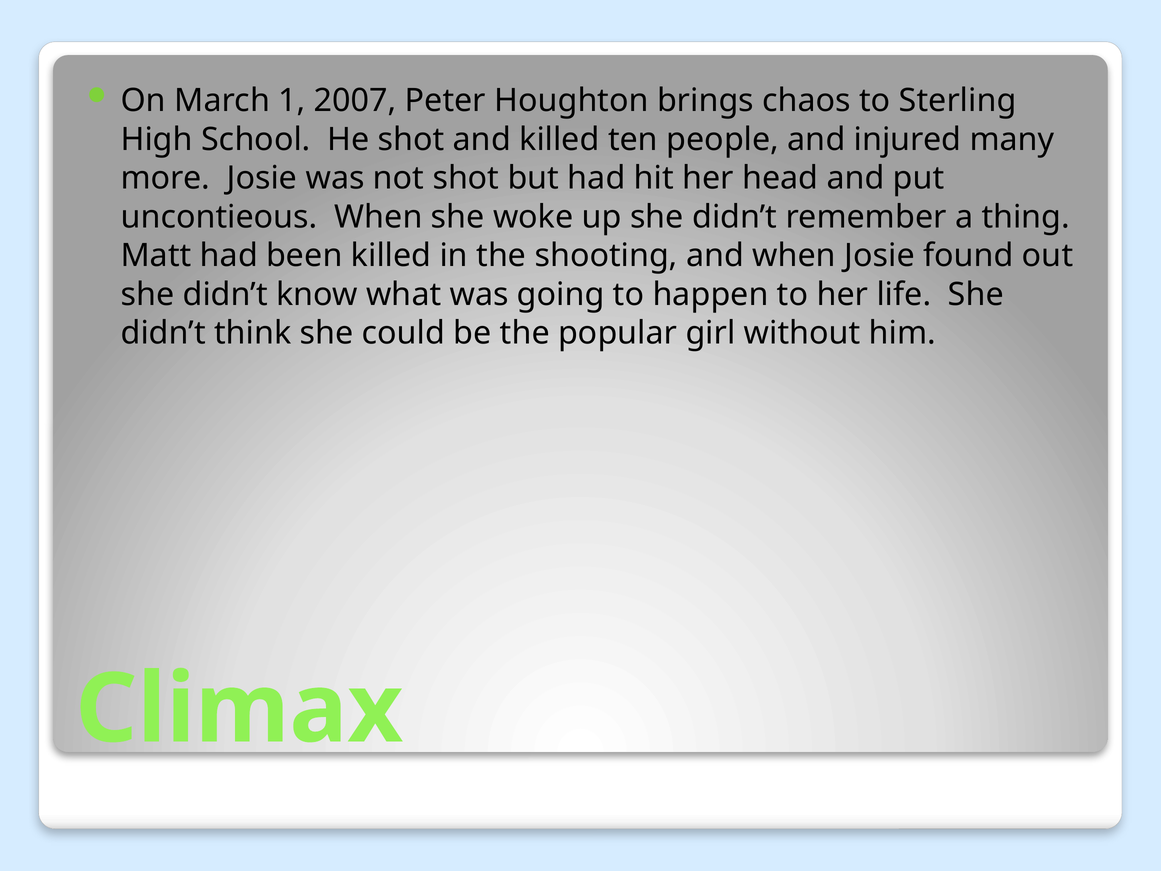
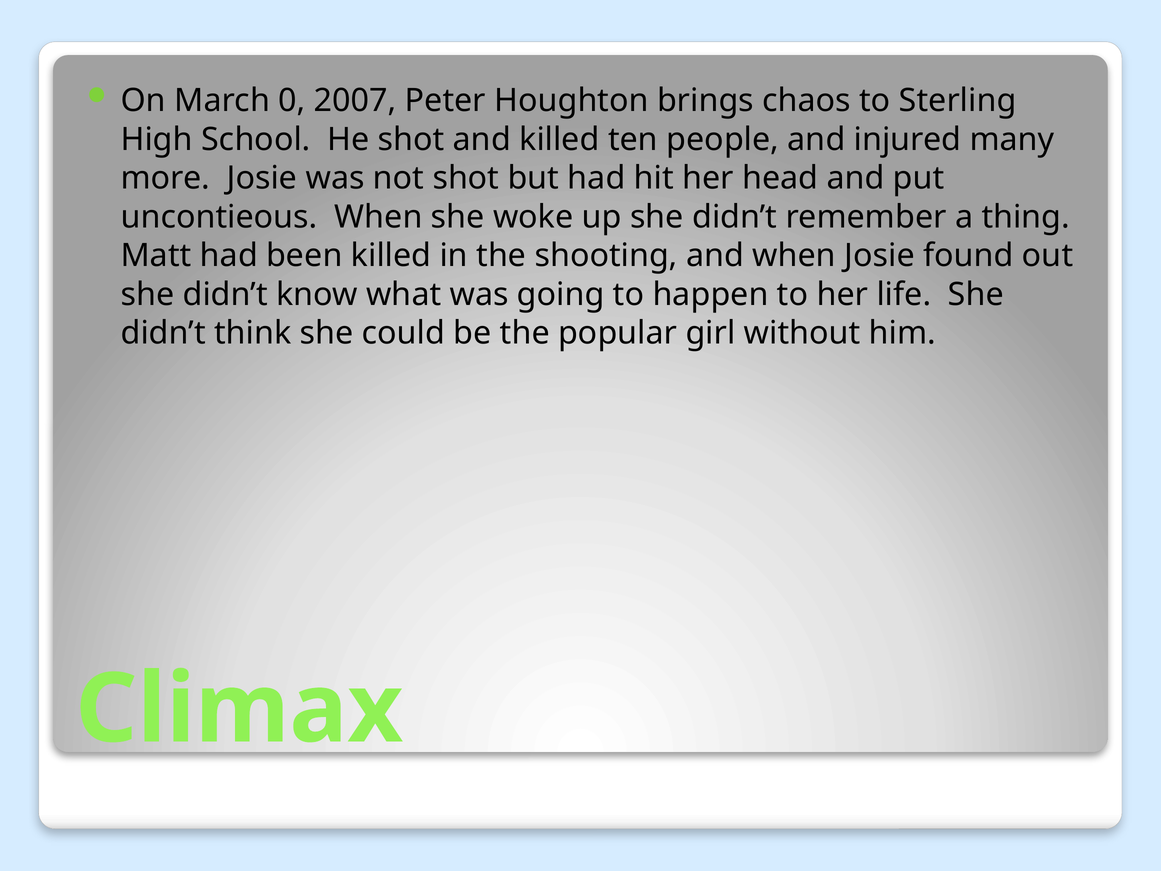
1: 1 -> 0
